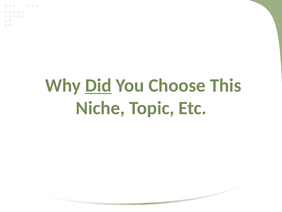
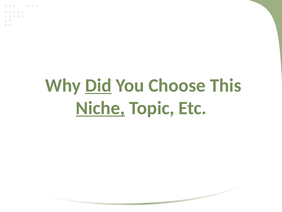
Niche underline: none -> present
